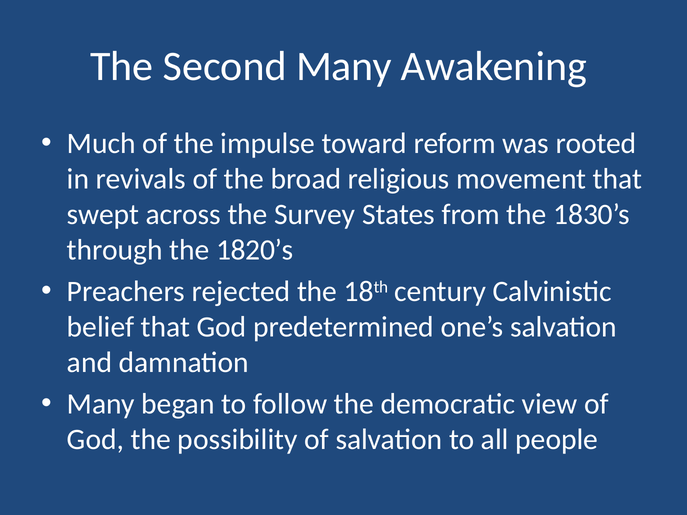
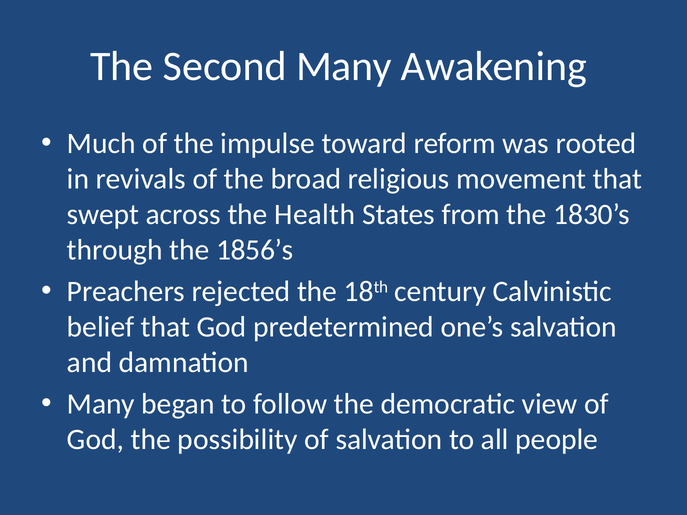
Survey: Survey -> Health
1820’s: 1820’s -> 1856’s
